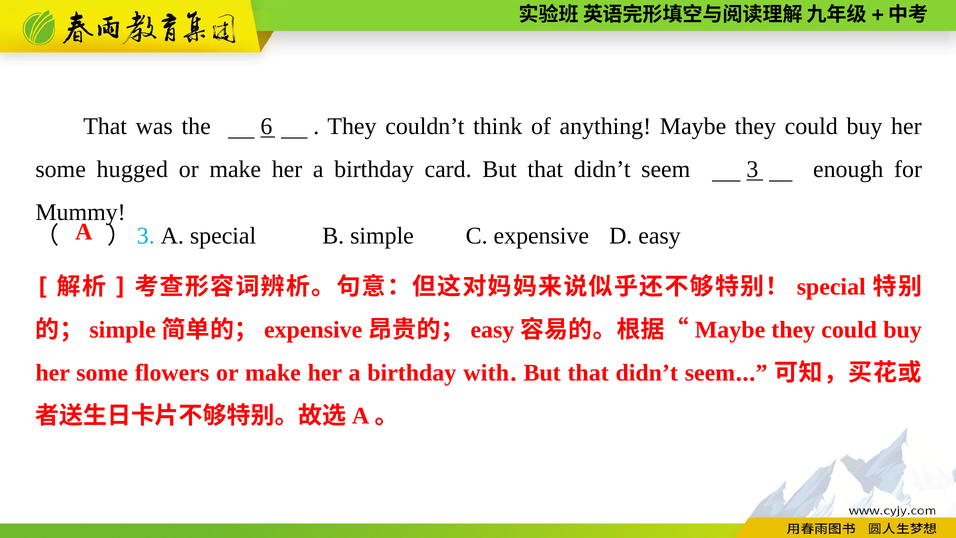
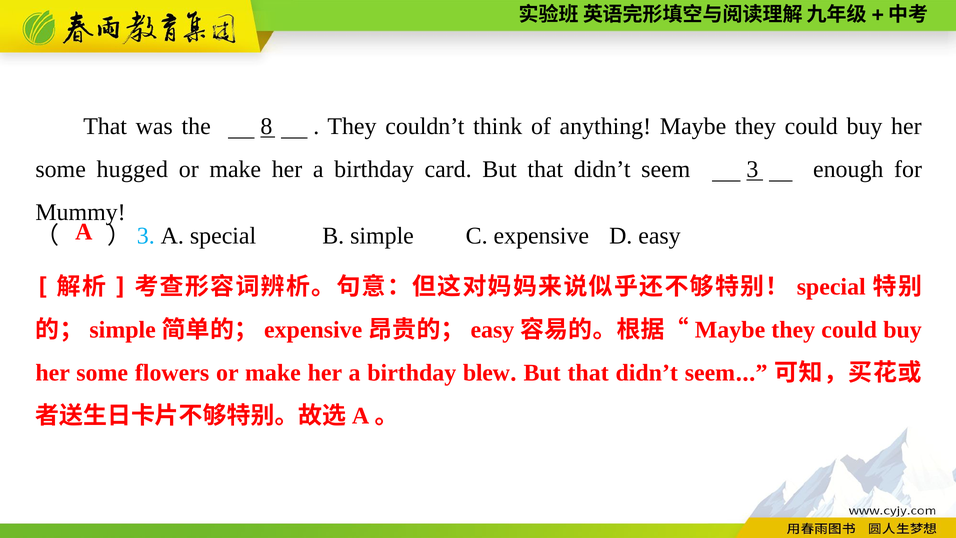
6: 6 -> 8
with: with -> blew
